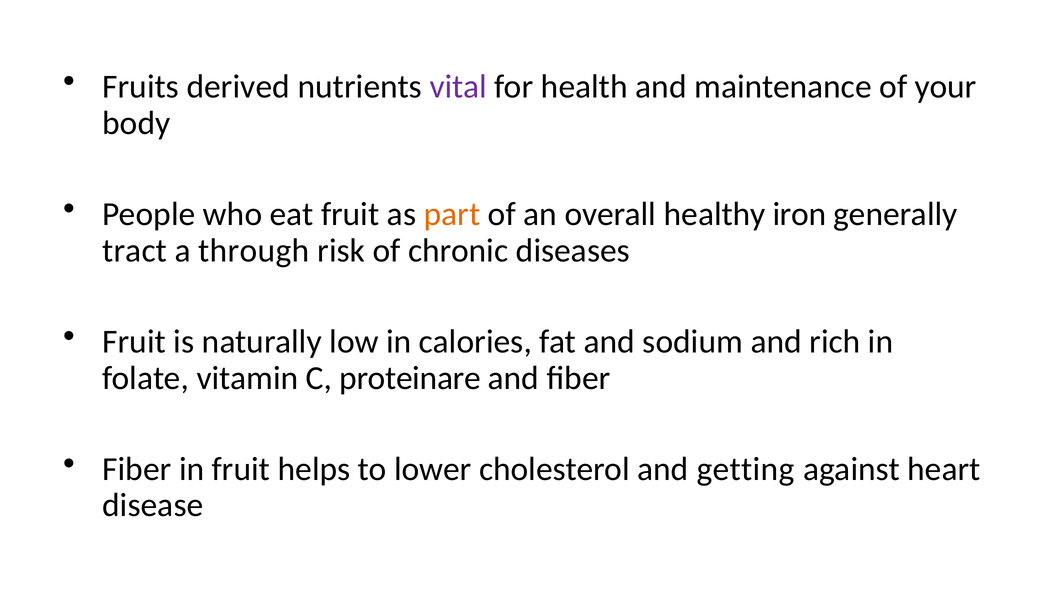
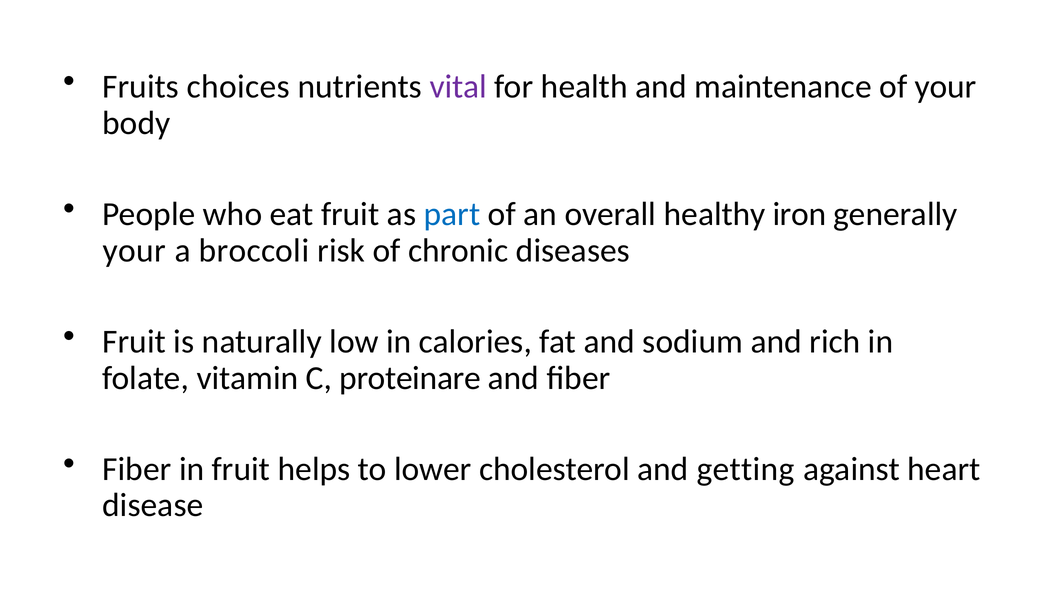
derived: derived -> choices
part colour: orange -> blue
tract at (135, 250): tract -> your
through: through -> broccoli
